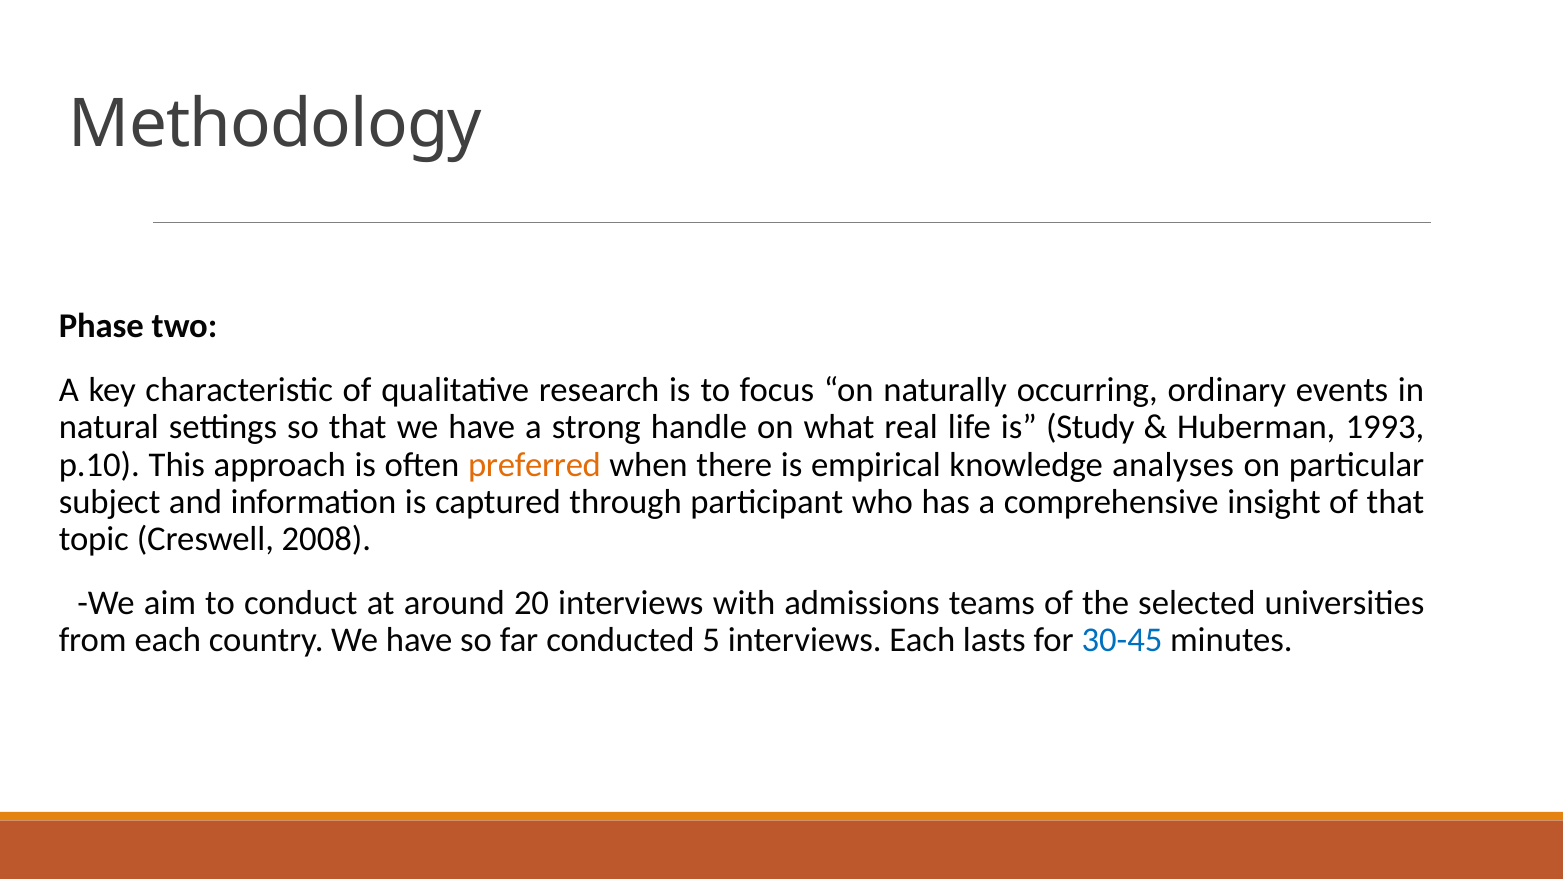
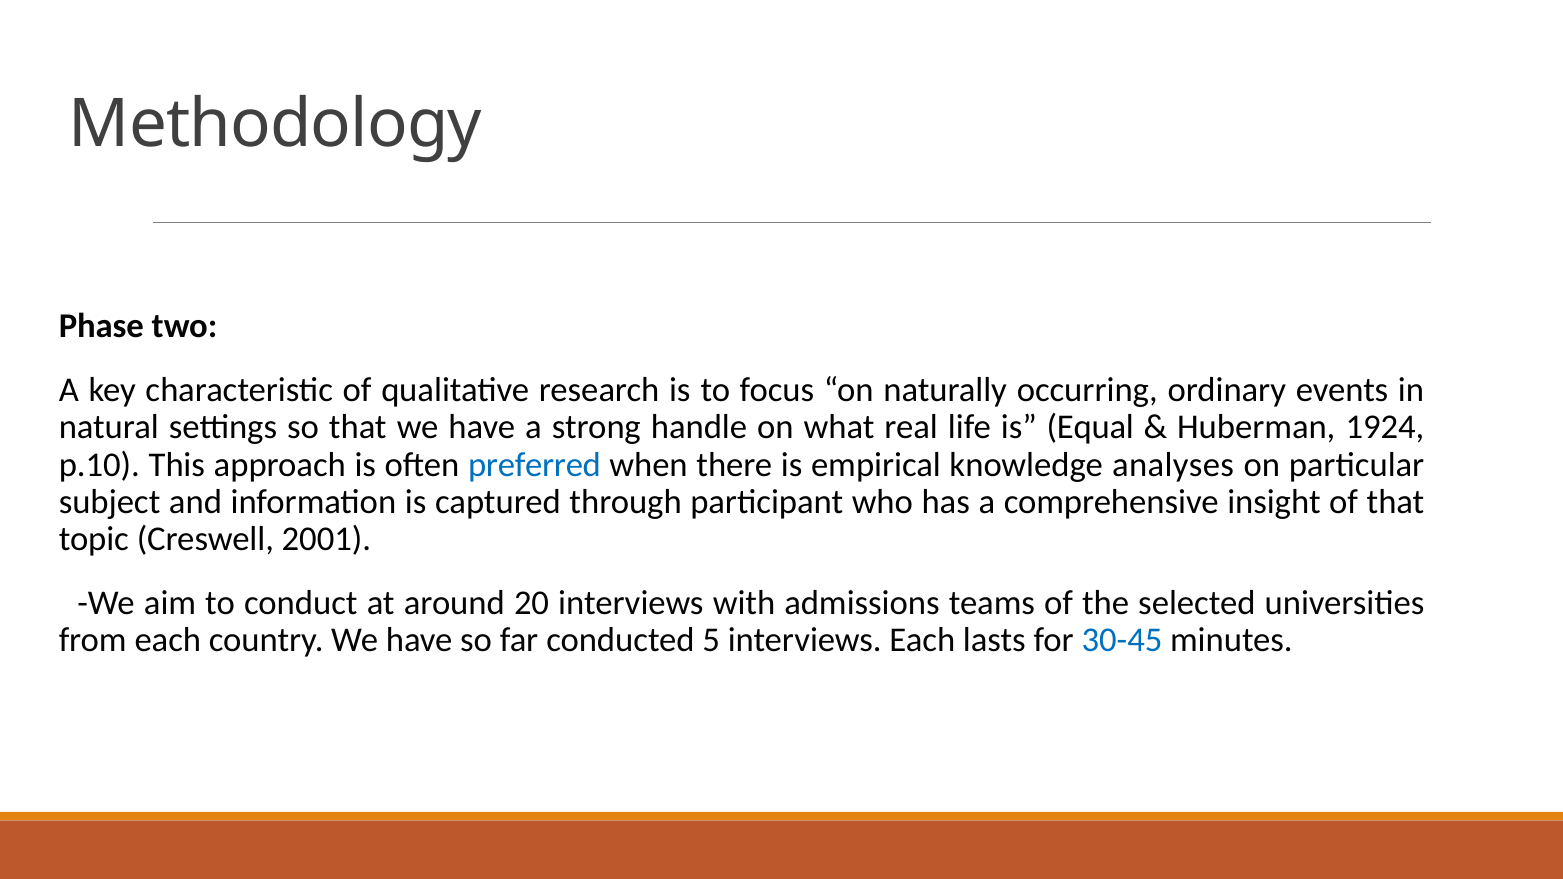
Study: Study -> Equal
1993: 1993 -> 1924
preferred colour: orange -> blue
2008: 2008 -> 2001
